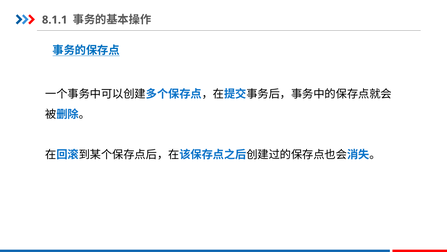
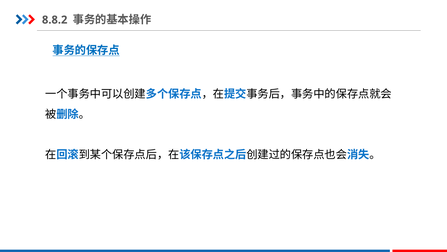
8.1.1: 8.1.1 -> 8.8.2
